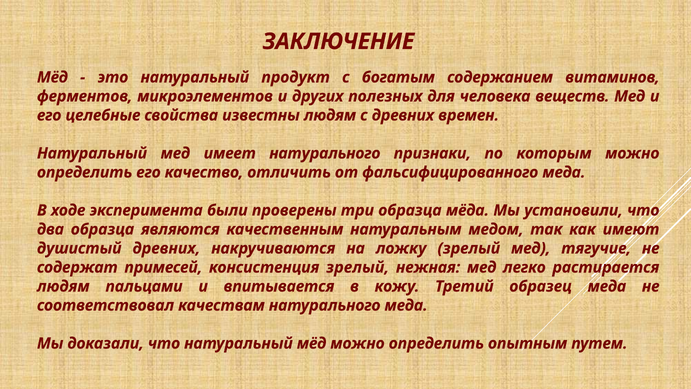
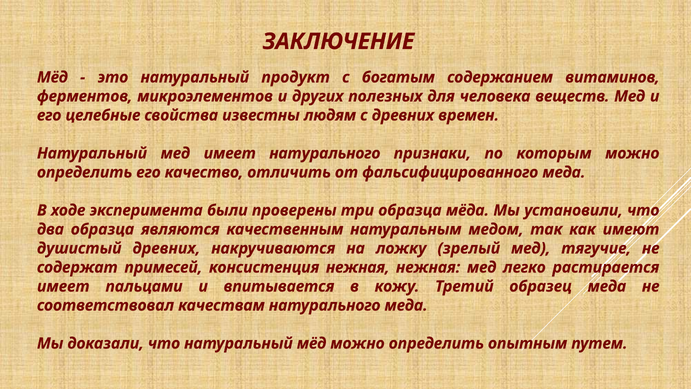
консистенция зрелый: зрелый -> нежная
людям at (63, 286): людям -> имеет
